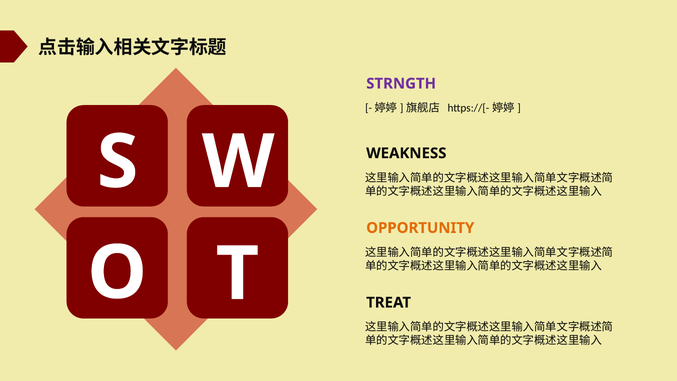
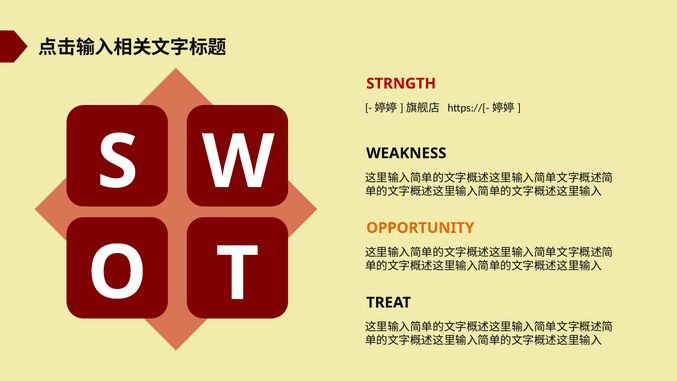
STRNGTH colour: purple -> red
